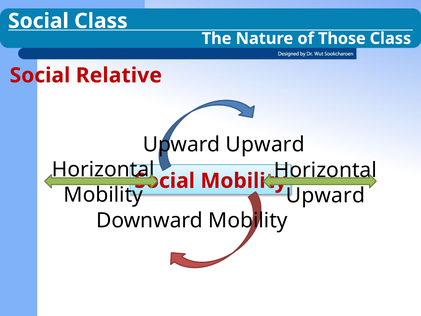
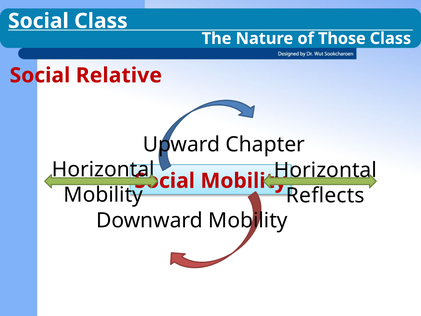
Upward Upward: Upward -> Chapter
Upward at (325, 195): Upward -> Reflects
